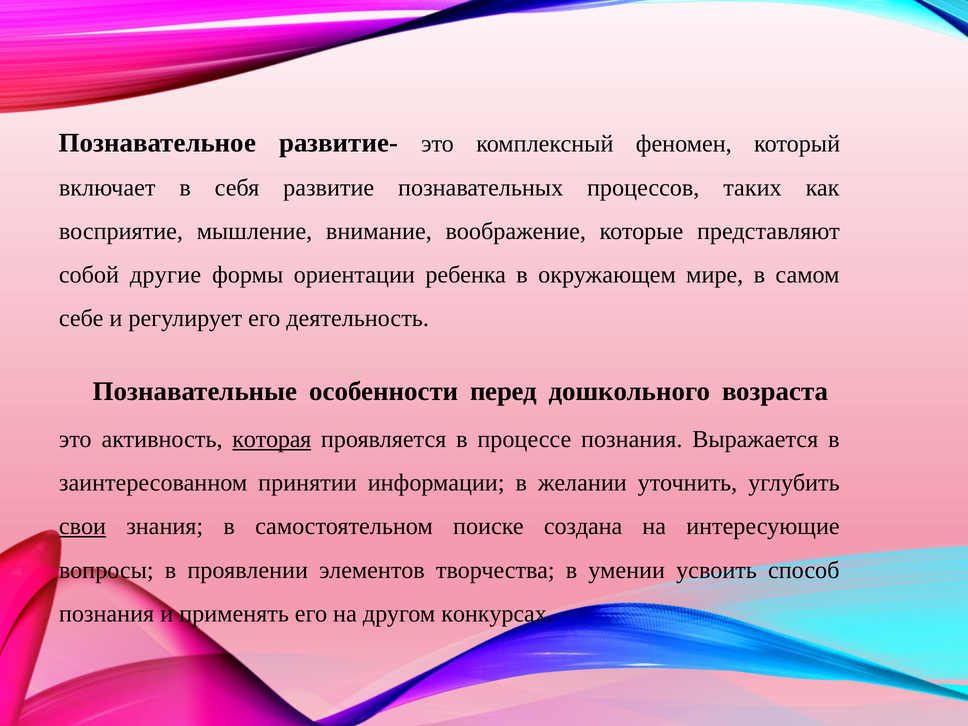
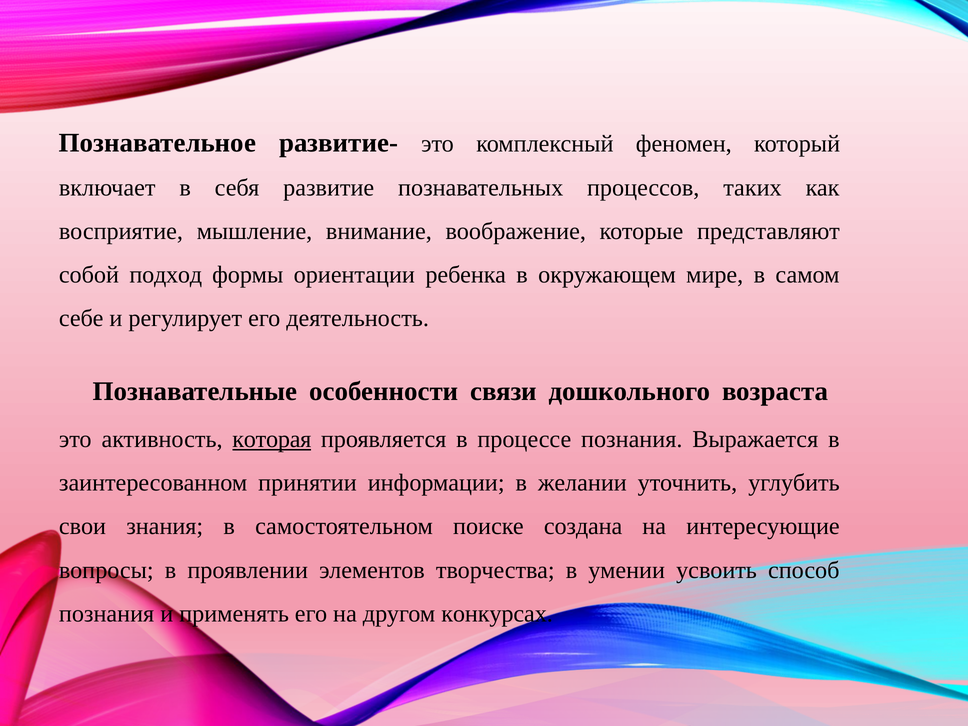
другие: другие -> подход
перед: перед -> связи
свои underline: present -> none
